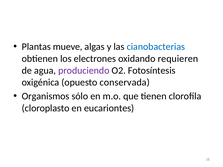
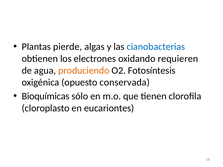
mueve: mueve -> pierde
produciendo colour: purple -> orange
Organismos: Organismos -> Bioquímicas
